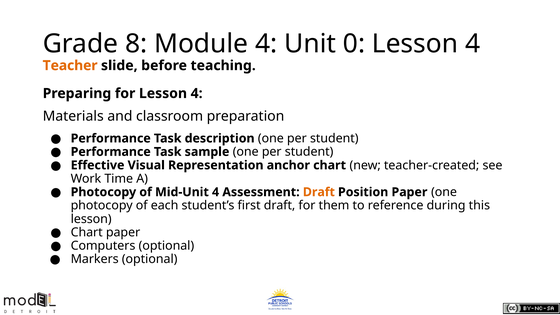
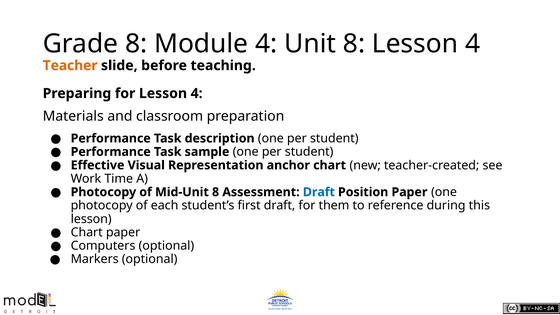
Unit 0: 0 -> 8
Mid-Unit 4: 4 -> 8
Draft at (319, 192) colour: orange -> blue
